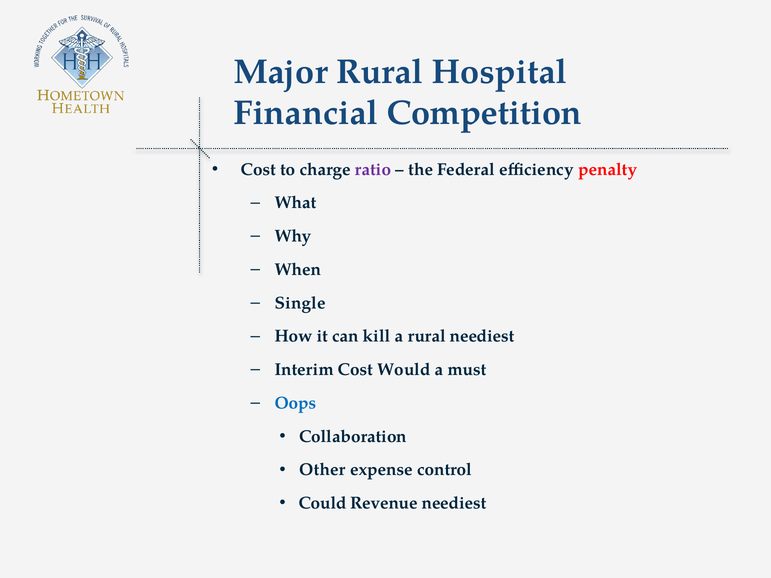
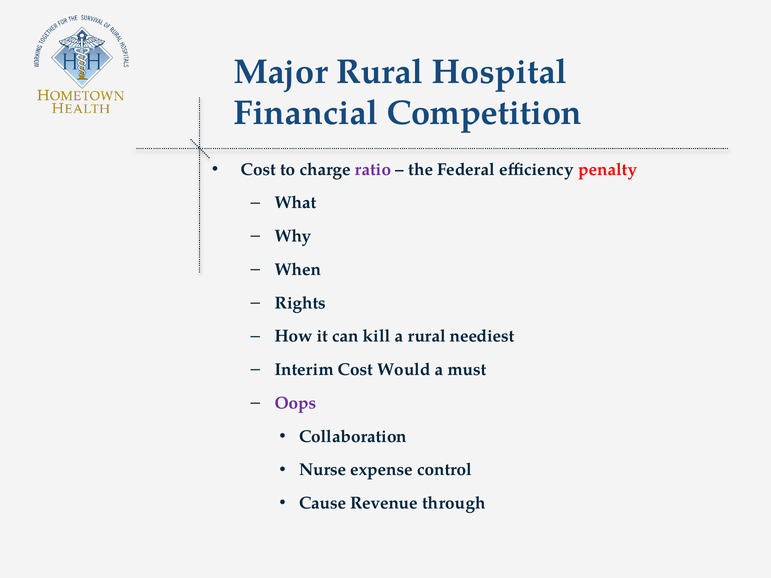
Single: Single -> Rights
Oops colour: blue -> purple
Other: Other -> Nurse
Could: Could -> Cause
Revenue neediest: neediest -> through
